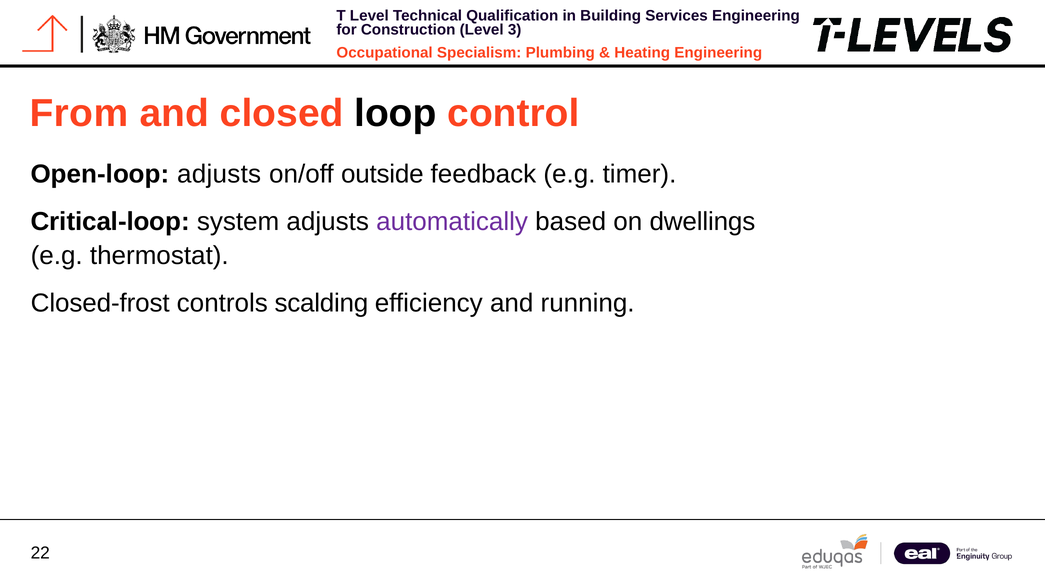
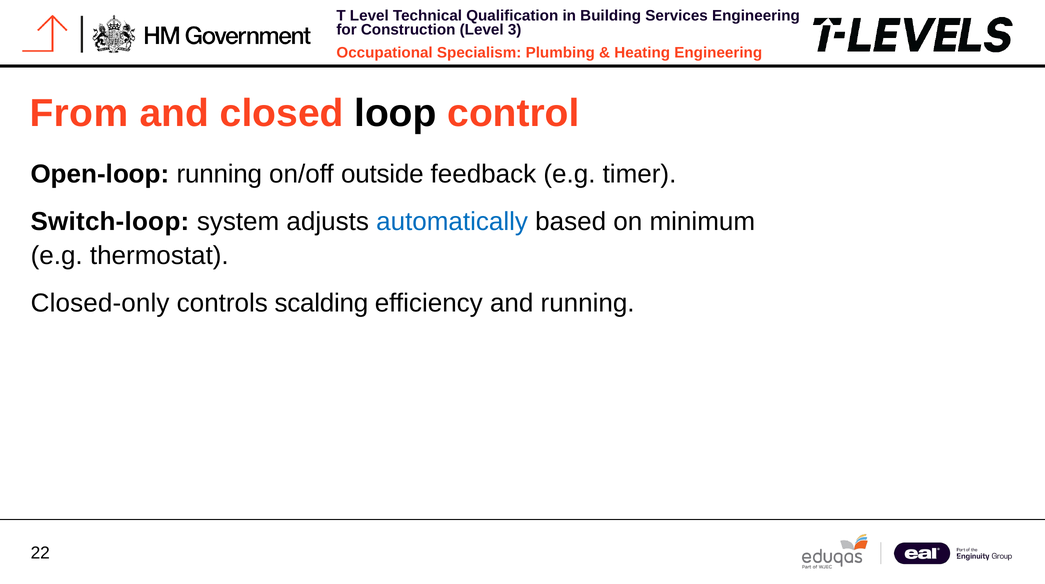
Open-loop adjusts: adjusts -> running
Critical-loop: Critical-loop -> Switch-loop
automatically colour: purple -> blue
dwellings: dwellings -> minimum
Closed-frost: Closed-frost -> Closed-only
